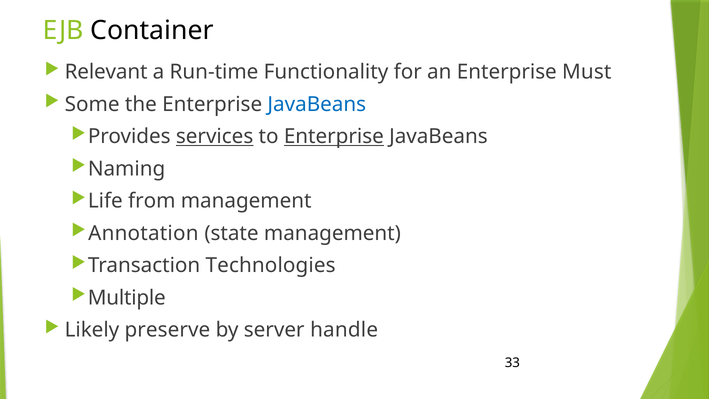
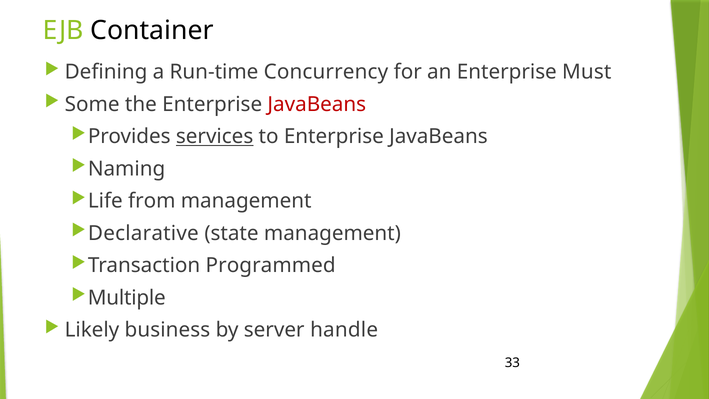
Relevant: Relevant -> Defining
Functionality: Functionality -> Concurrency
JavaBeans at (317, 104) colour: blue -> red
Enterprise at (334, 137) underline: present -> none
Annotation: Annotation -> Declarative
Technologies: Technologies -> Programmed
preserve: preserve -> business
